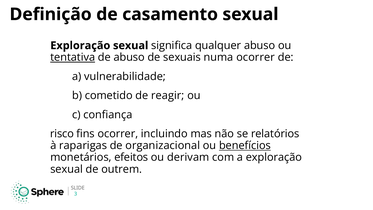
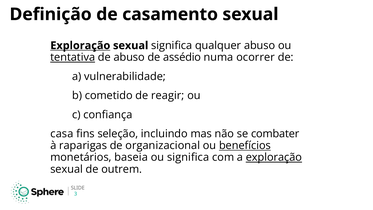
Exploração at (80, 46) underline: none -> present
sexuais: sexuais -> assédio
risco: risco -> casa
fins ocorrer: ocorrer -> seleção
relatórios: relatórios -> combater
efeitos: efeitos -> baseia
ou derivam: derivam -> significa
exploração at (274, 157) underline: none -> present
